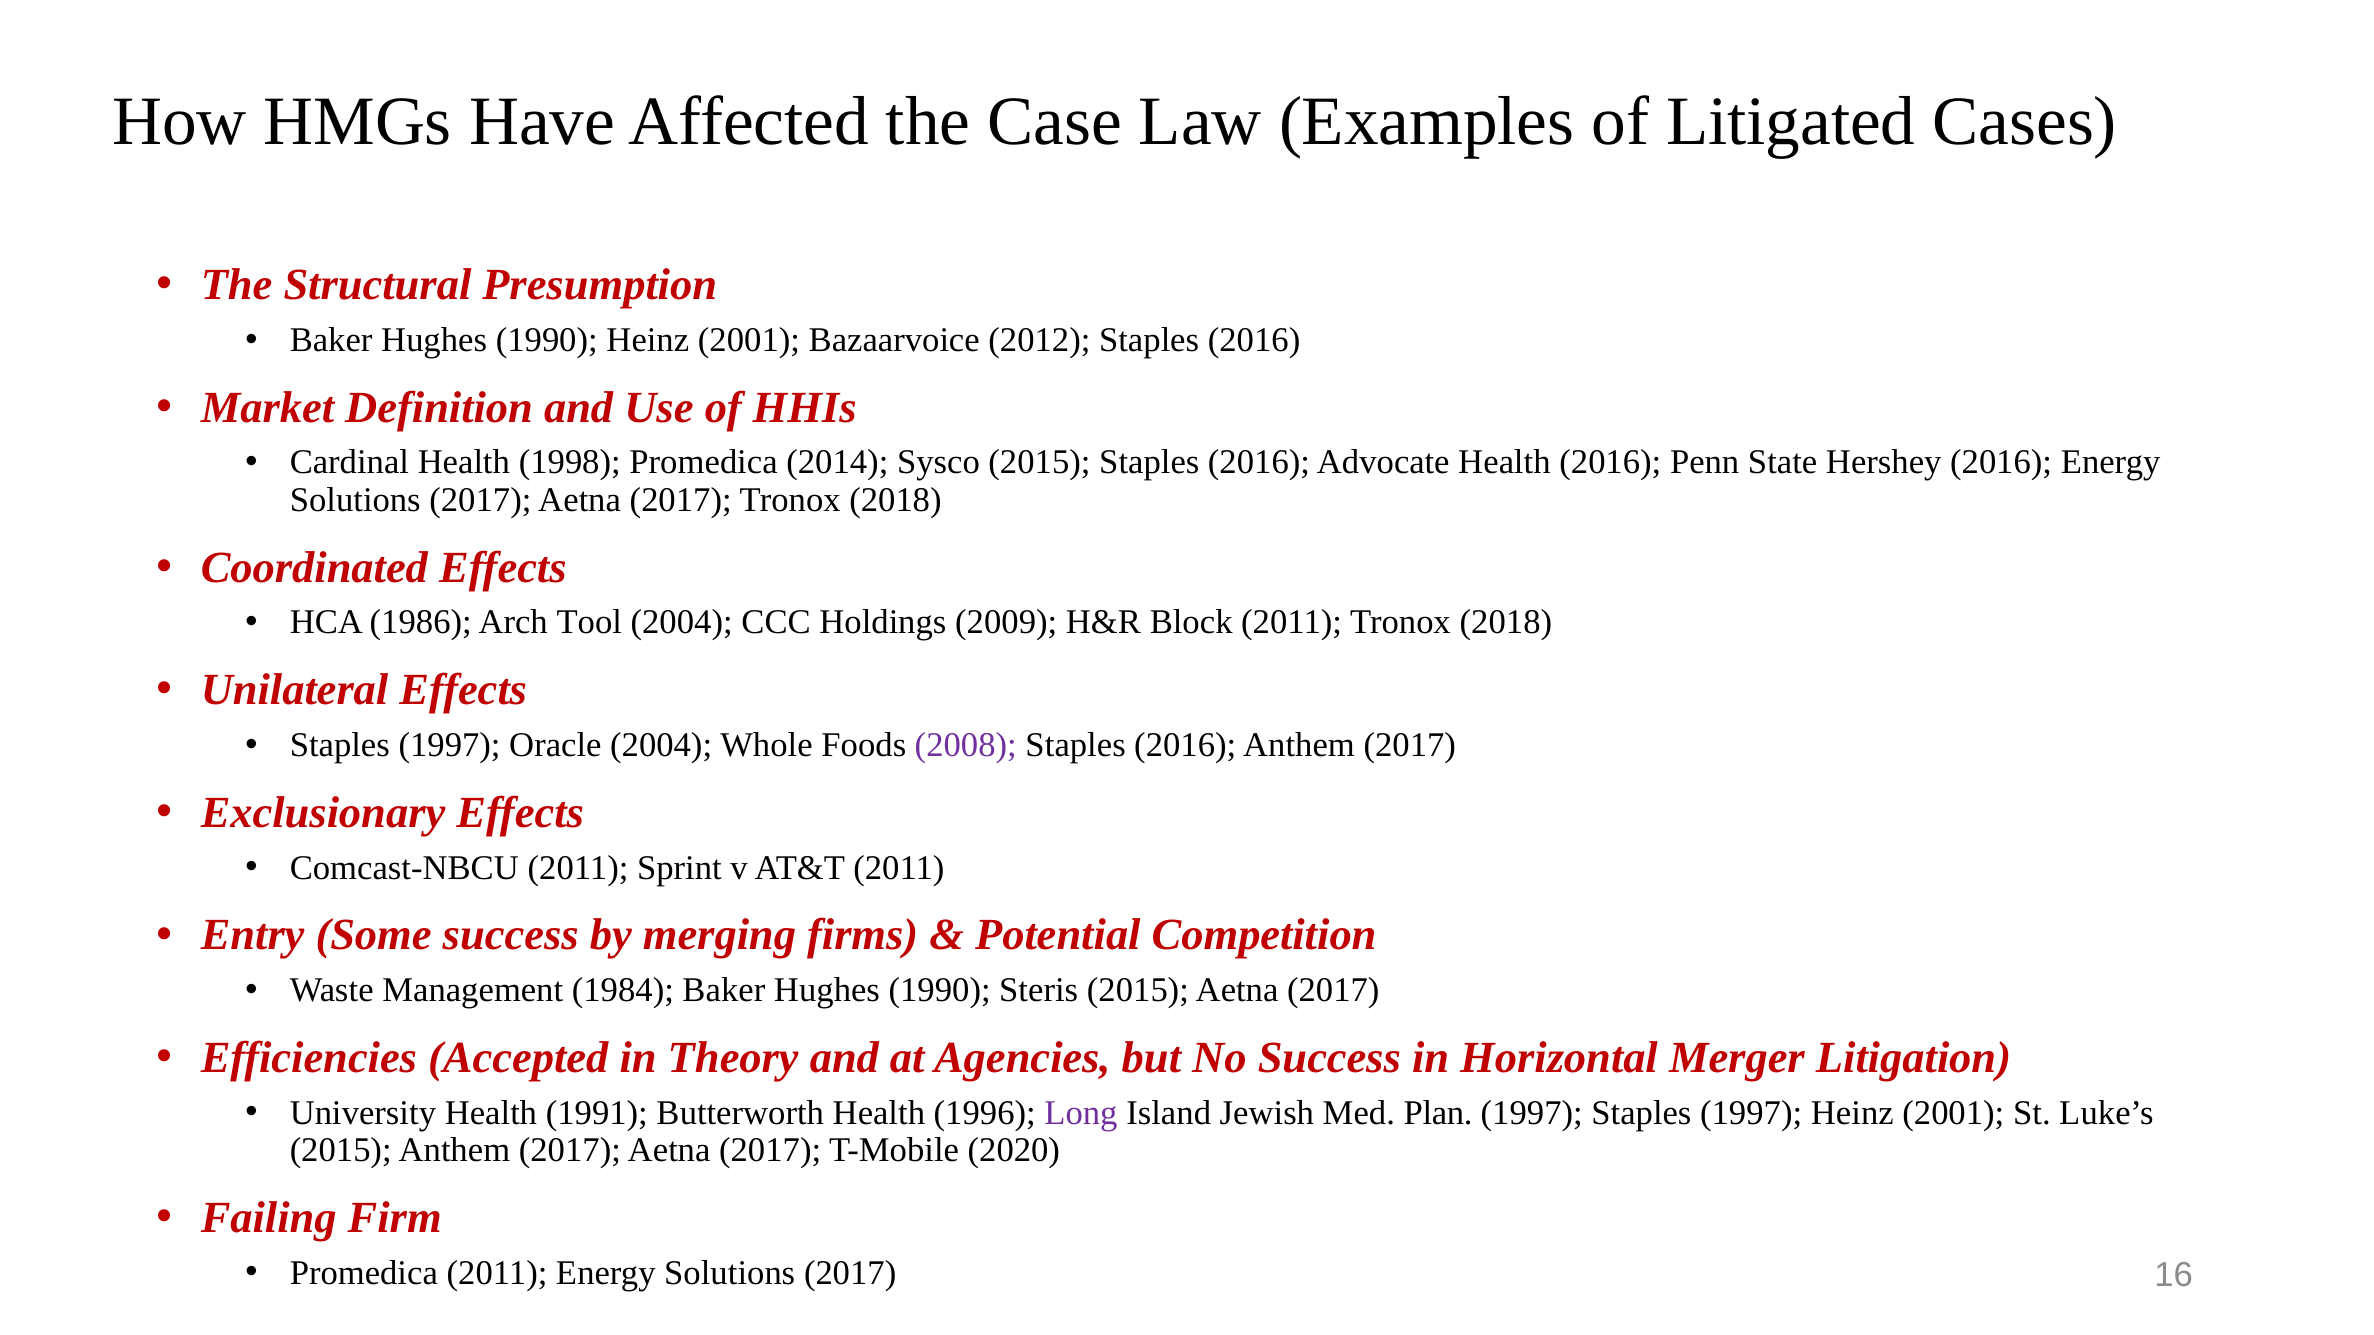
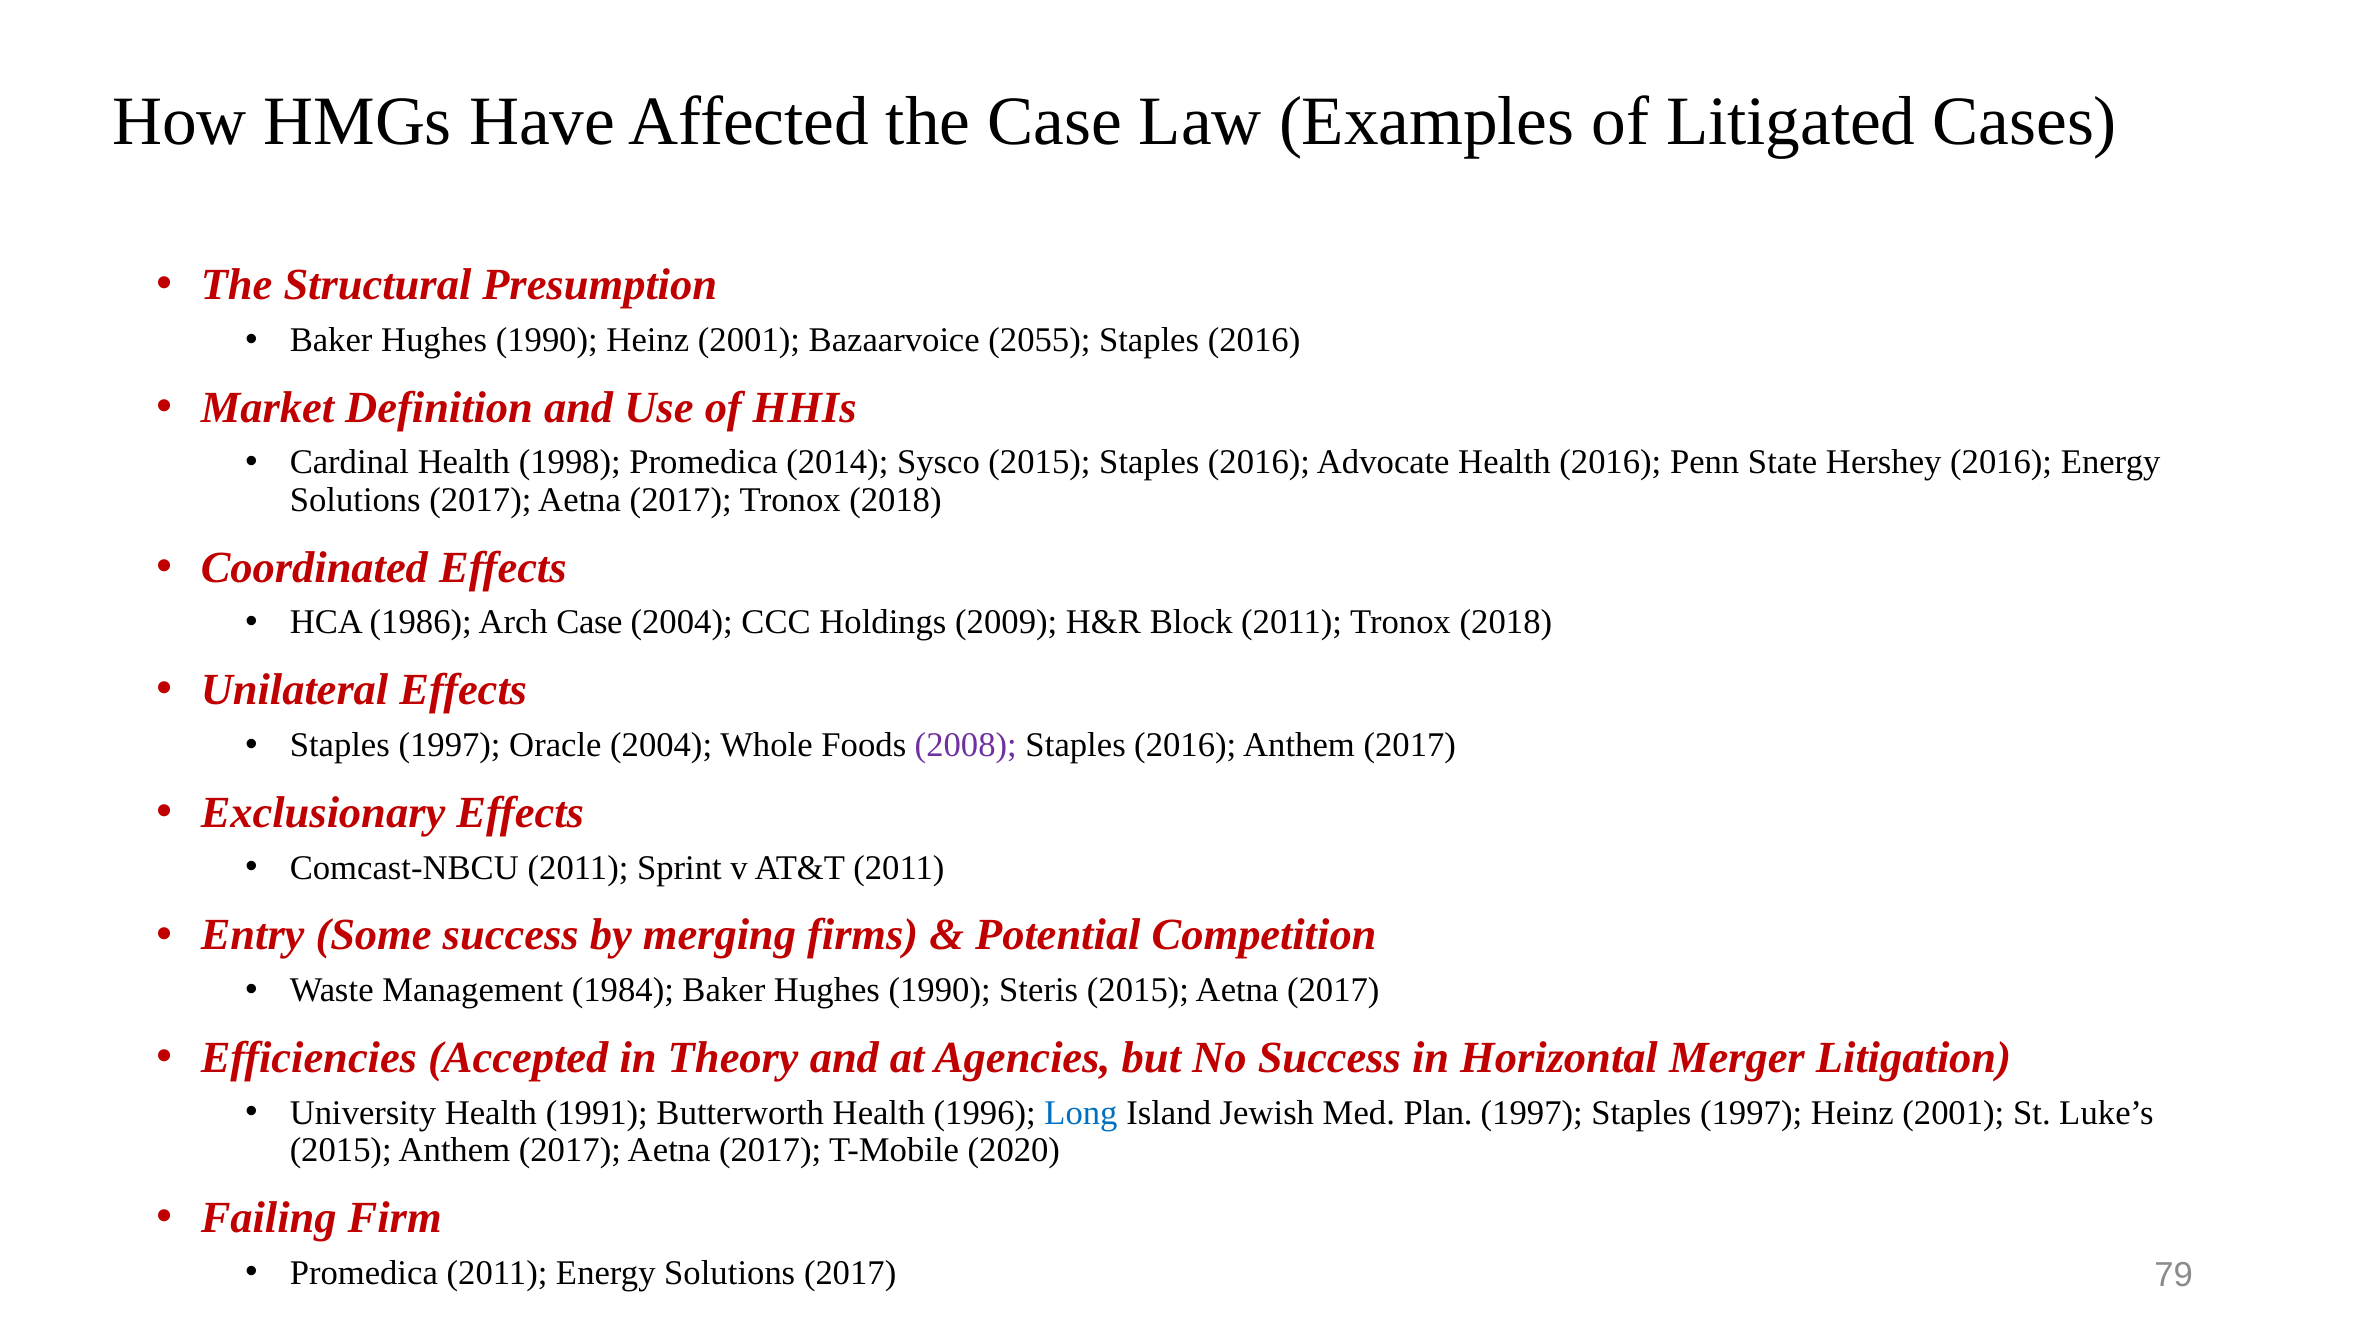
2012: 2012 -> 2055
Arch Tool: Tool -> Case
Long colour: purple -> blue
16: 16 -> 79
